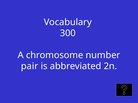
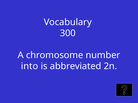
pair: pair -> into
